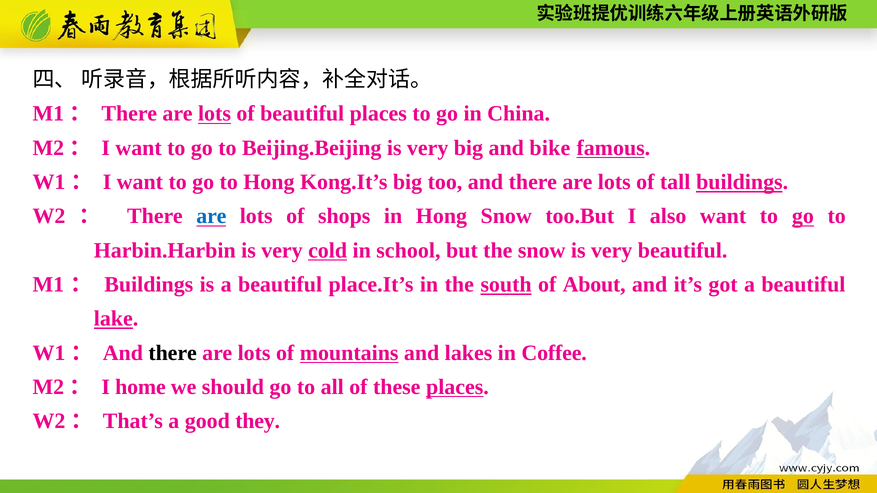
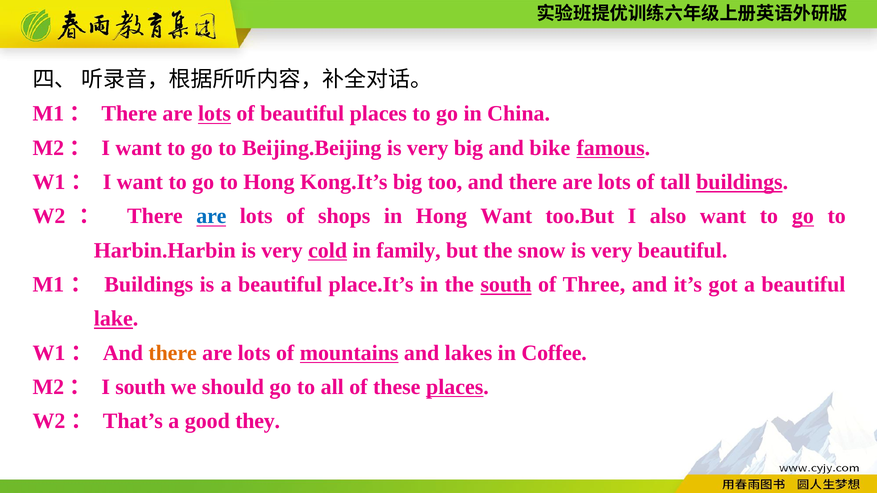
Hong Snow: Snow -> Want
school: school -> family
About: About -> Three
there at (173, 353) colour: black -> orange
I home: home -> south
